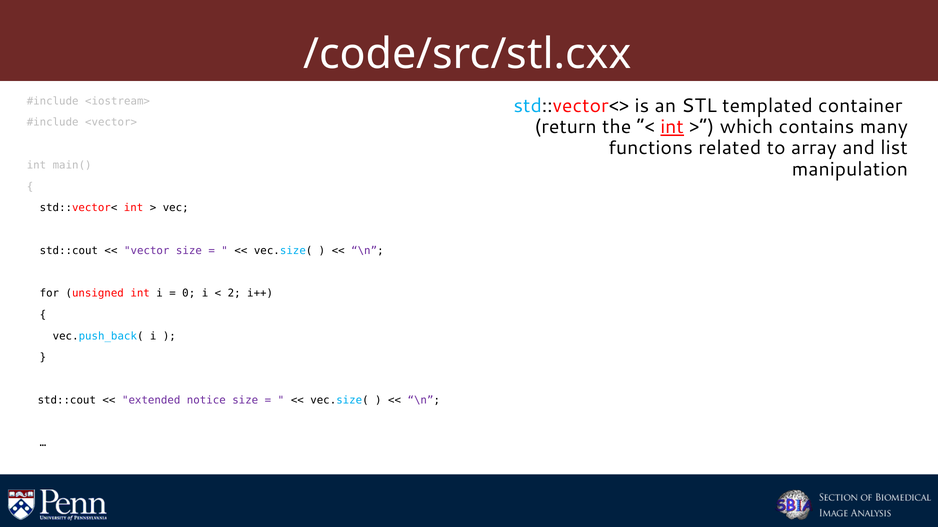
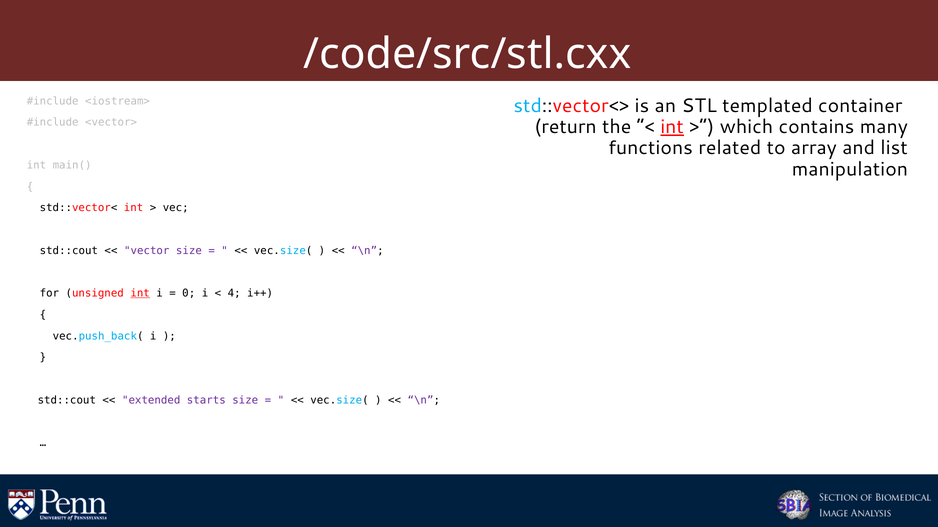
int at (140, 294) underline: none -> present
2: 2 -> 4
notice: notice -> starts
